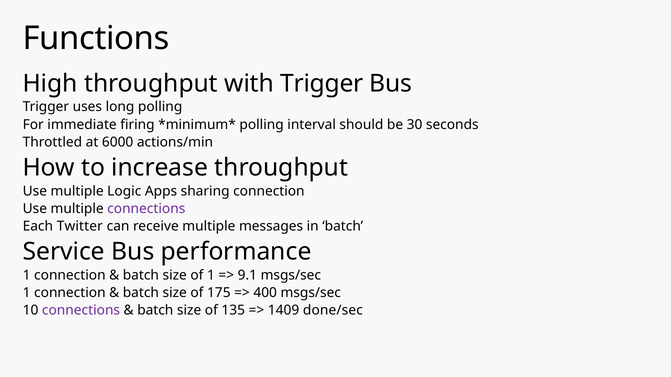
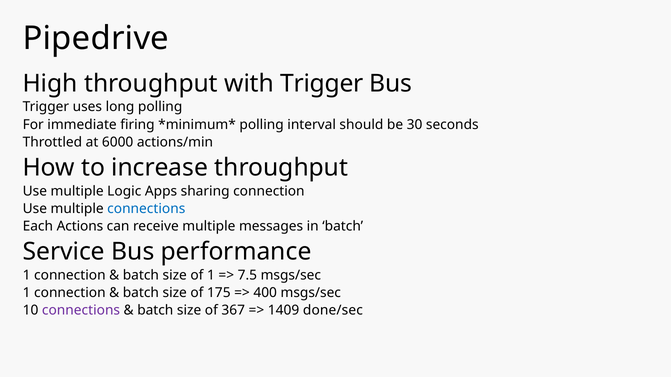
Functions: Functions -> Pipedrive
connections at (146, 209) colour: purple -> blue
Twitter: Twitter -> Actions
9.1: 9.1 -> 7.5
135: 135 -> 367
